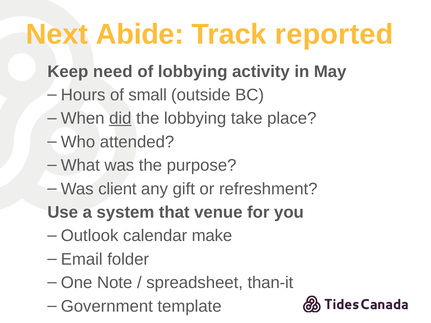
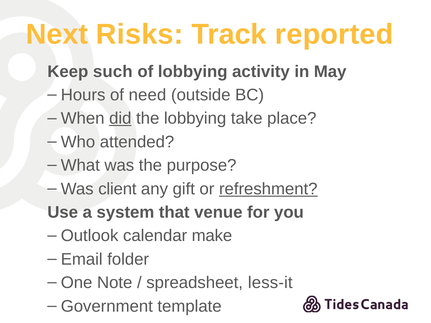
Abide: Abide -> Risks
need: need -> such
small: small -> need
refreshment underline: none -> present
than-it: than-it -> less-it
